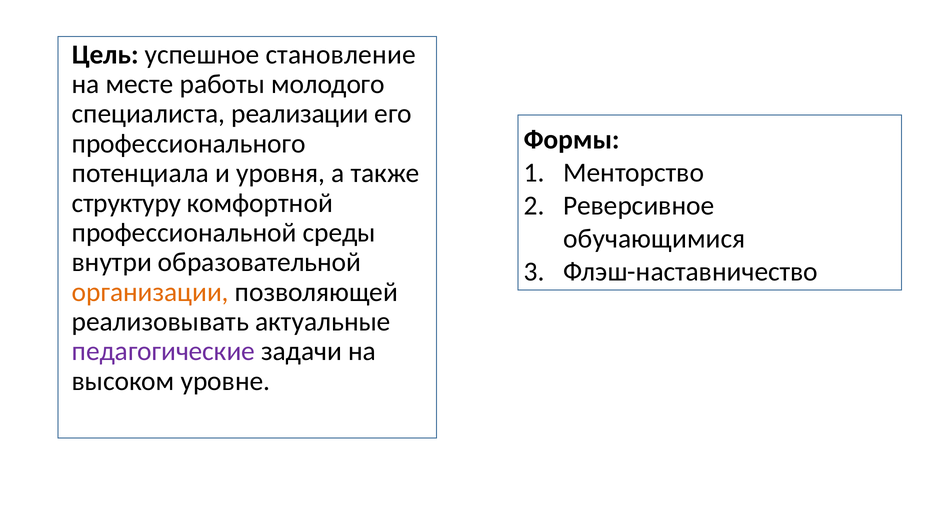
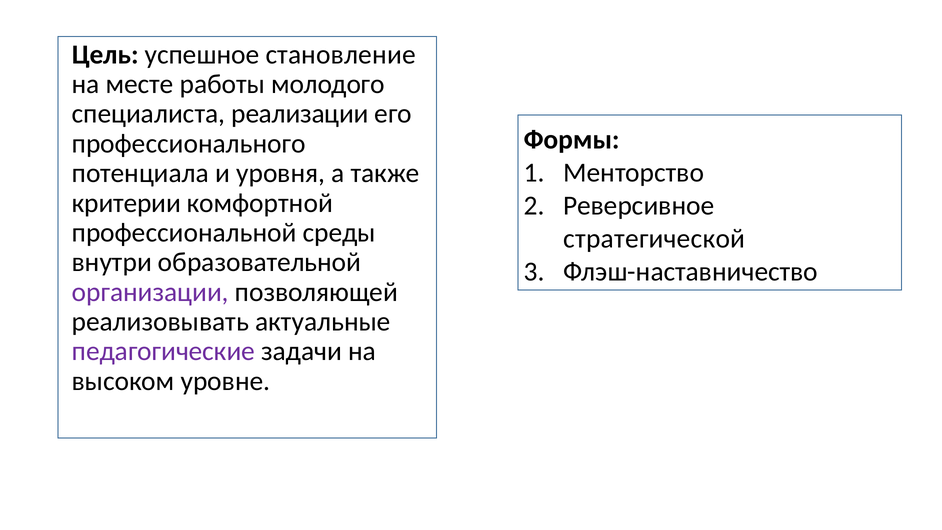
структуру: структуру -> критерии
обучающимися: обучающимися -> стратегической
организации colour: orange -> purple
